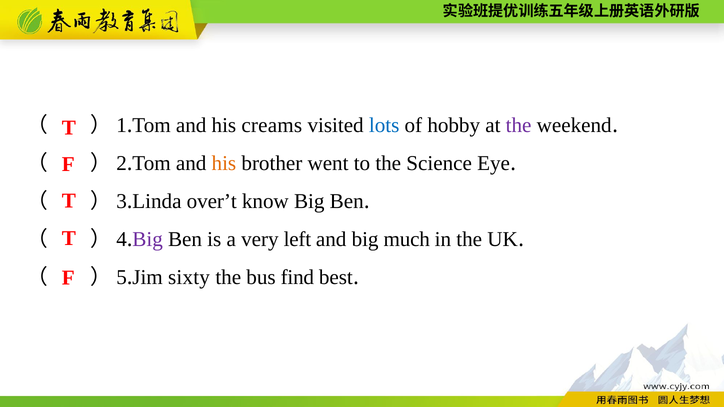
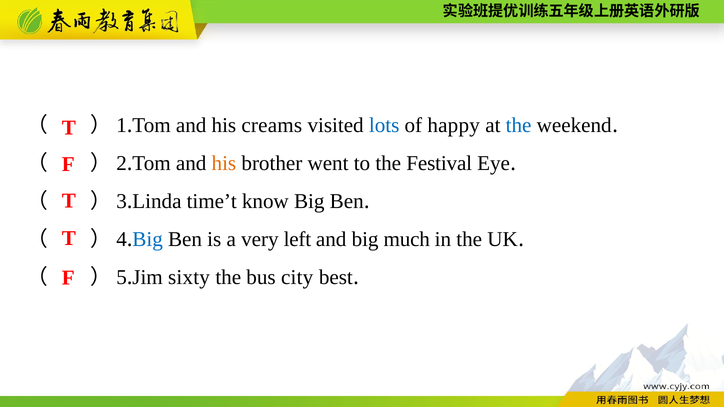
hobby: hobby -> happy
the at (519, 126) colour: purple -> blue
Science: Science -> Festival
over’t: over’t -> time’t
Big at (148, 240) colour: purple -> blue
find: find -> city
